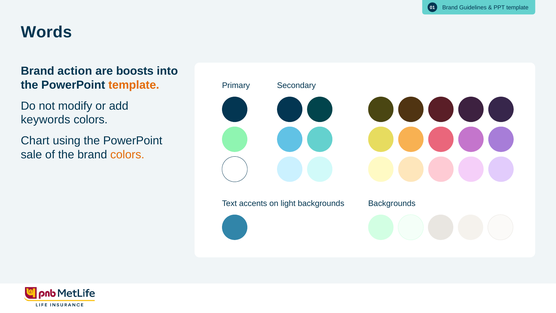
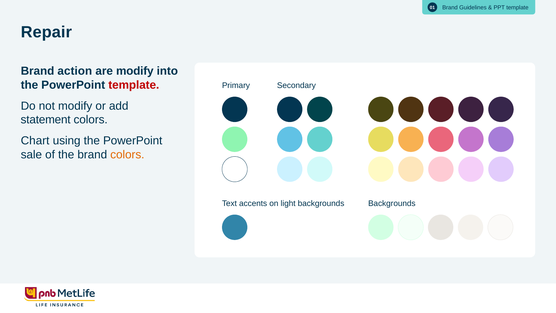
Words: Words -> Repair
are boosts: boosts -> modify
template at (134, 85) colour: orange -> red
keywords: keywords -> statement
